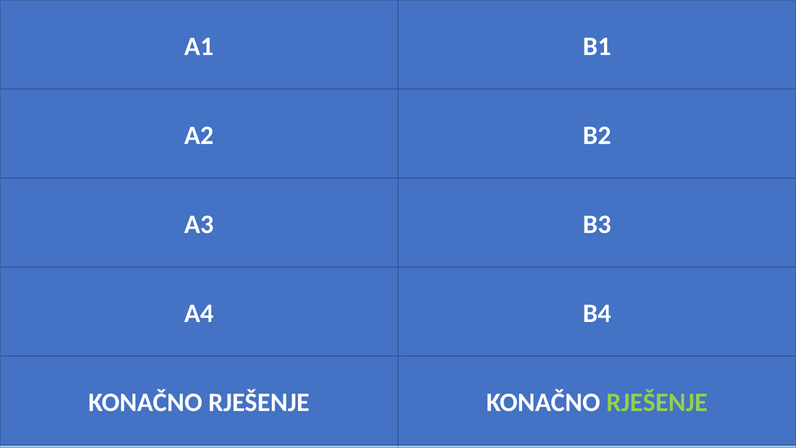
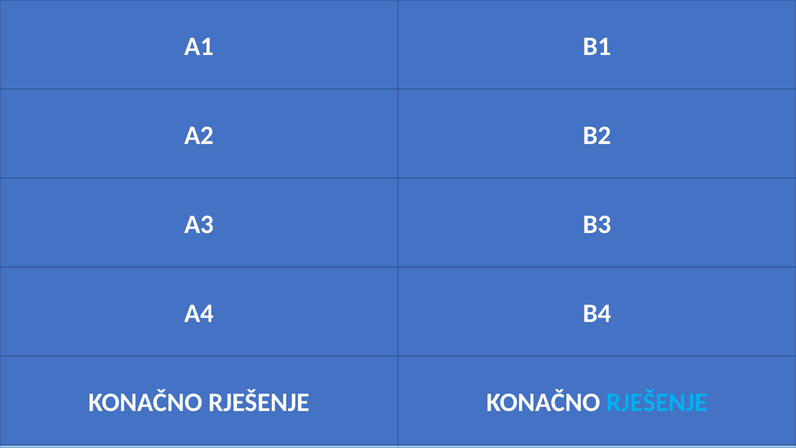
RJEŠENJE at (657, 402) colour: light green -> light blue
